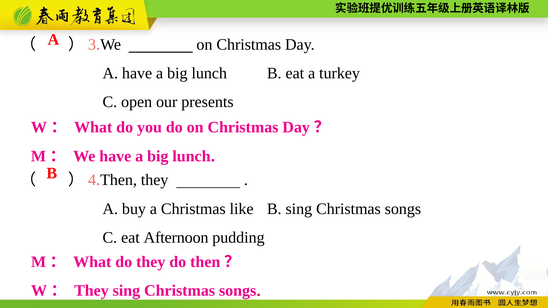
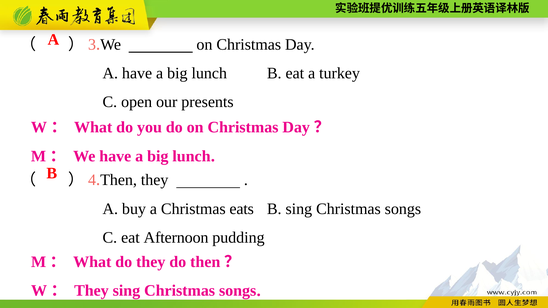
like: like -> eats
